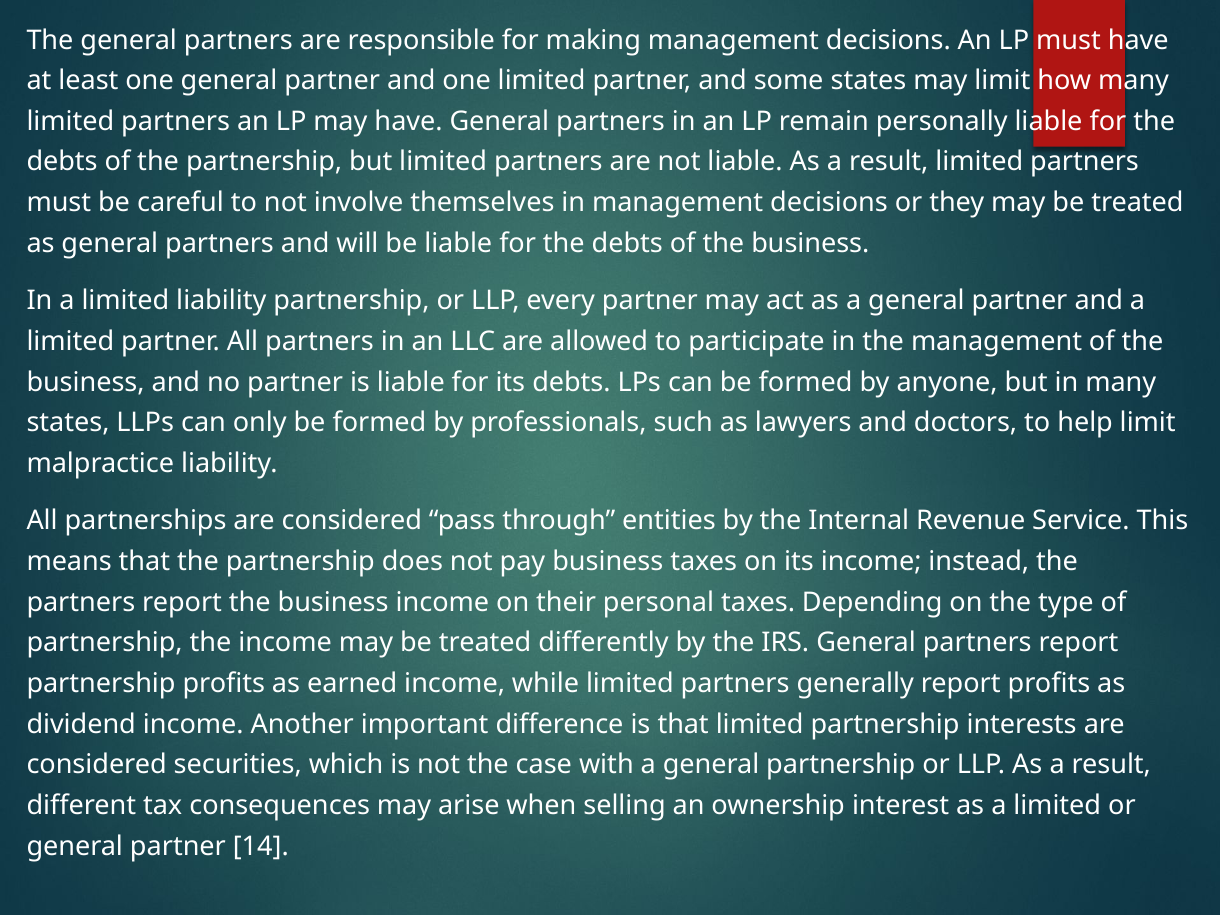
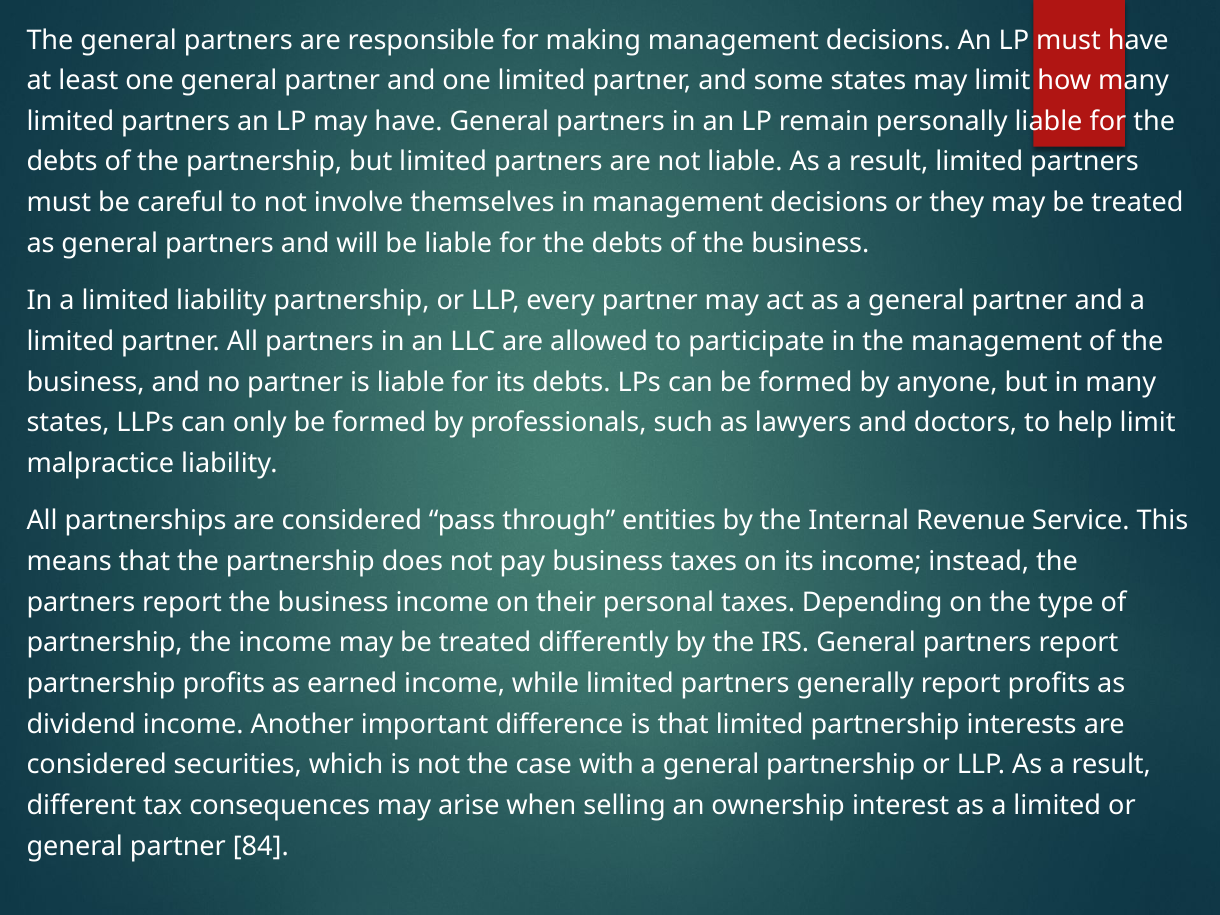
14: 14 -> 84
